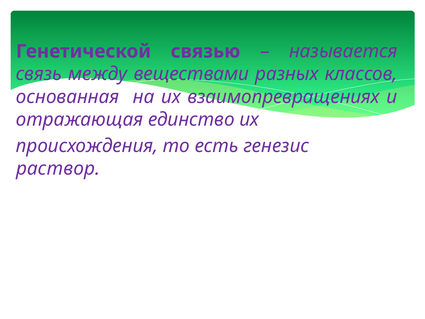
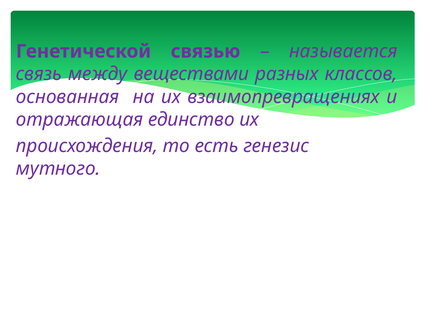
раствор: раствор -> мутного
